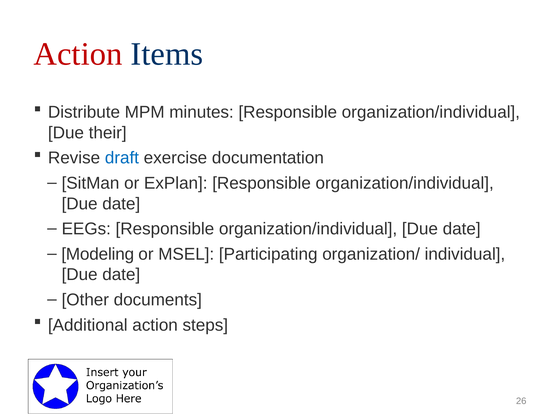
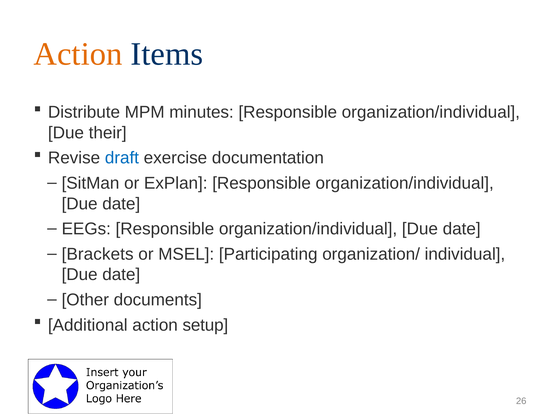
Action at (78, 54) colour: red -> orange
Modeling: Modeling -> Brackets
steps: steps -> setup
